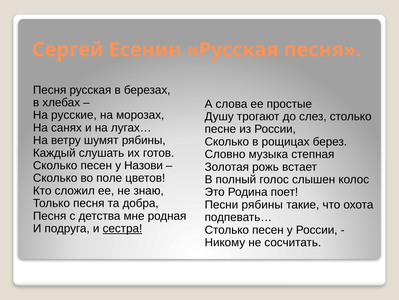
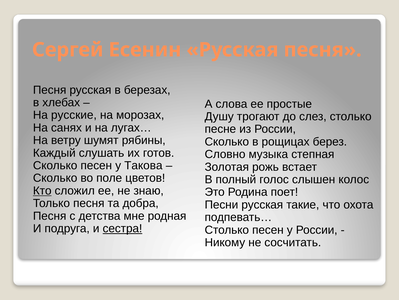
Назови: Назови -> Такова
Кто underline: none -> present
Песни рябины: рябины -> русская
